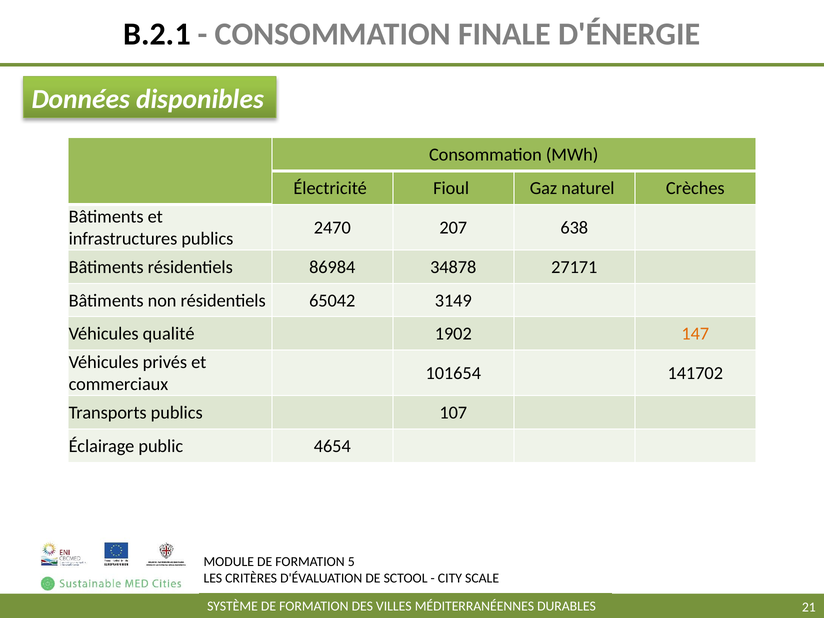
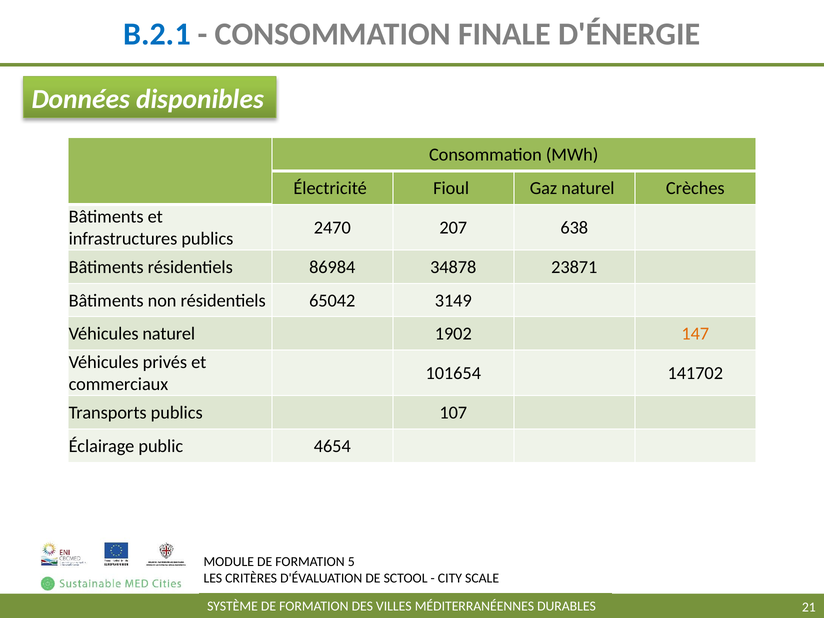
B.2.1 colour: black -> blue
27171: 27171 -> 23871
Véhicules qualité: qualité -> naturel
